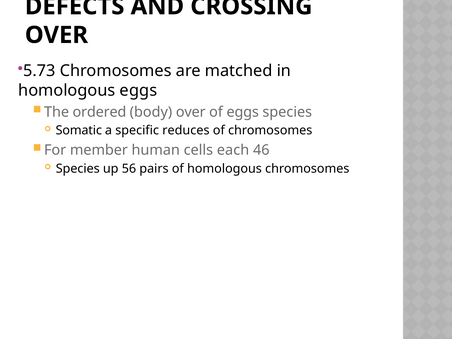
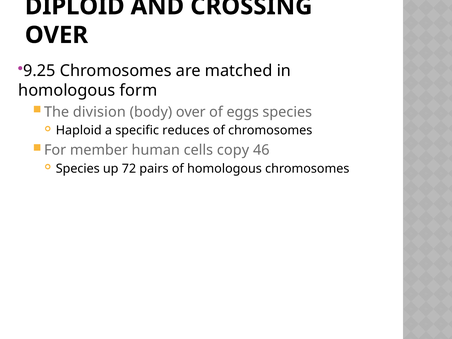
DEFECTS: DEFECTS -> DIPLOID
5.73: 5.73 -> 9.25
homologous eggs: eggs -> form
ordered: ordered -> division
Somatic: Somatic -> Haploid
each: each -> copy
56: 56 -> 72
